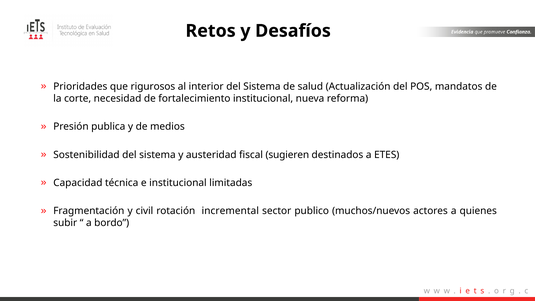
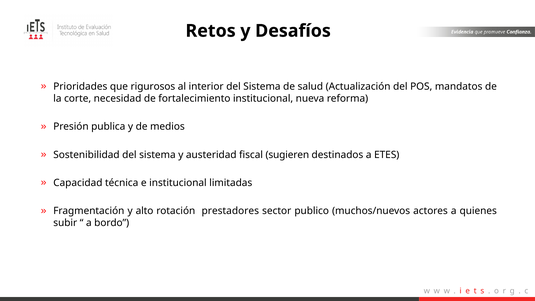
civil: civil -> alto
incremental: incremental -> prestadores
